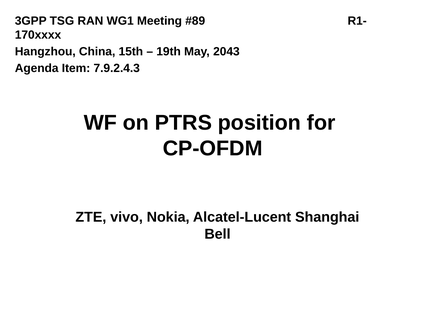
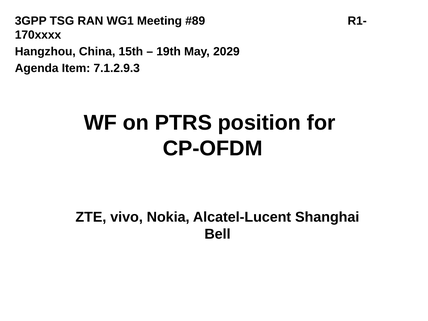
2043: 2043 -> 2029
7.9.2.4.3: 7.9.2.4.3 -> 7.1.2.9.3
